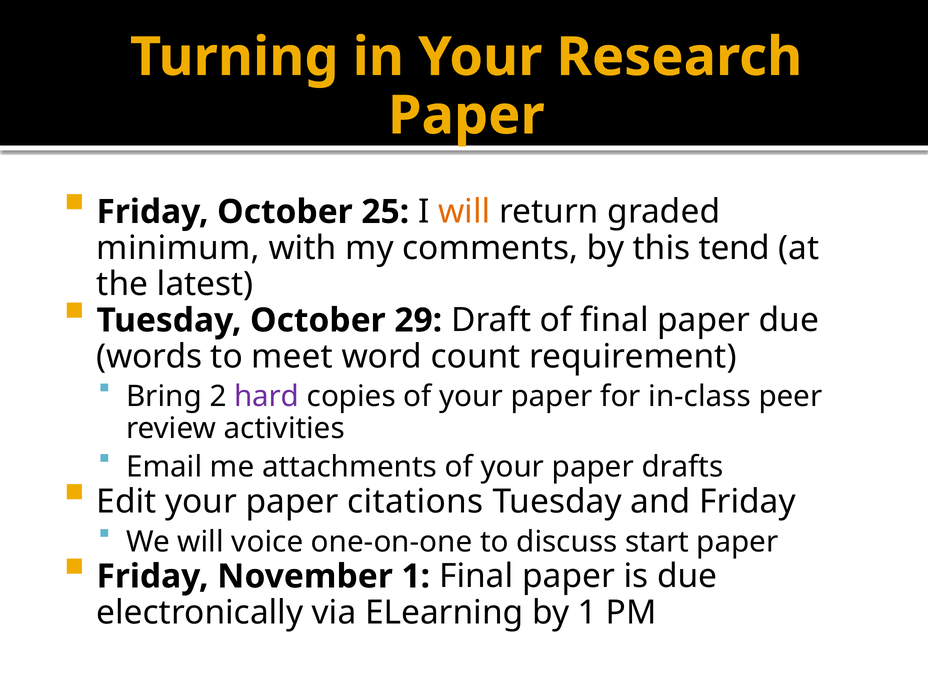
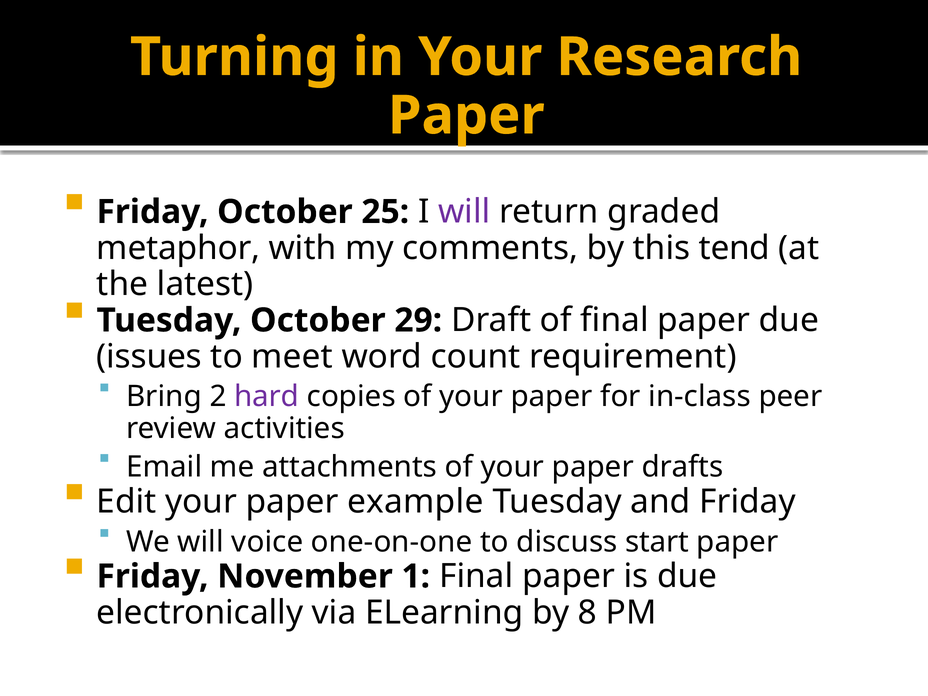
will at (464, 212) colour: orange -> purple
minimum: minimum -> metaphor
words: words -> issues
citations: citations -> example
by 1: 1 -> 8
